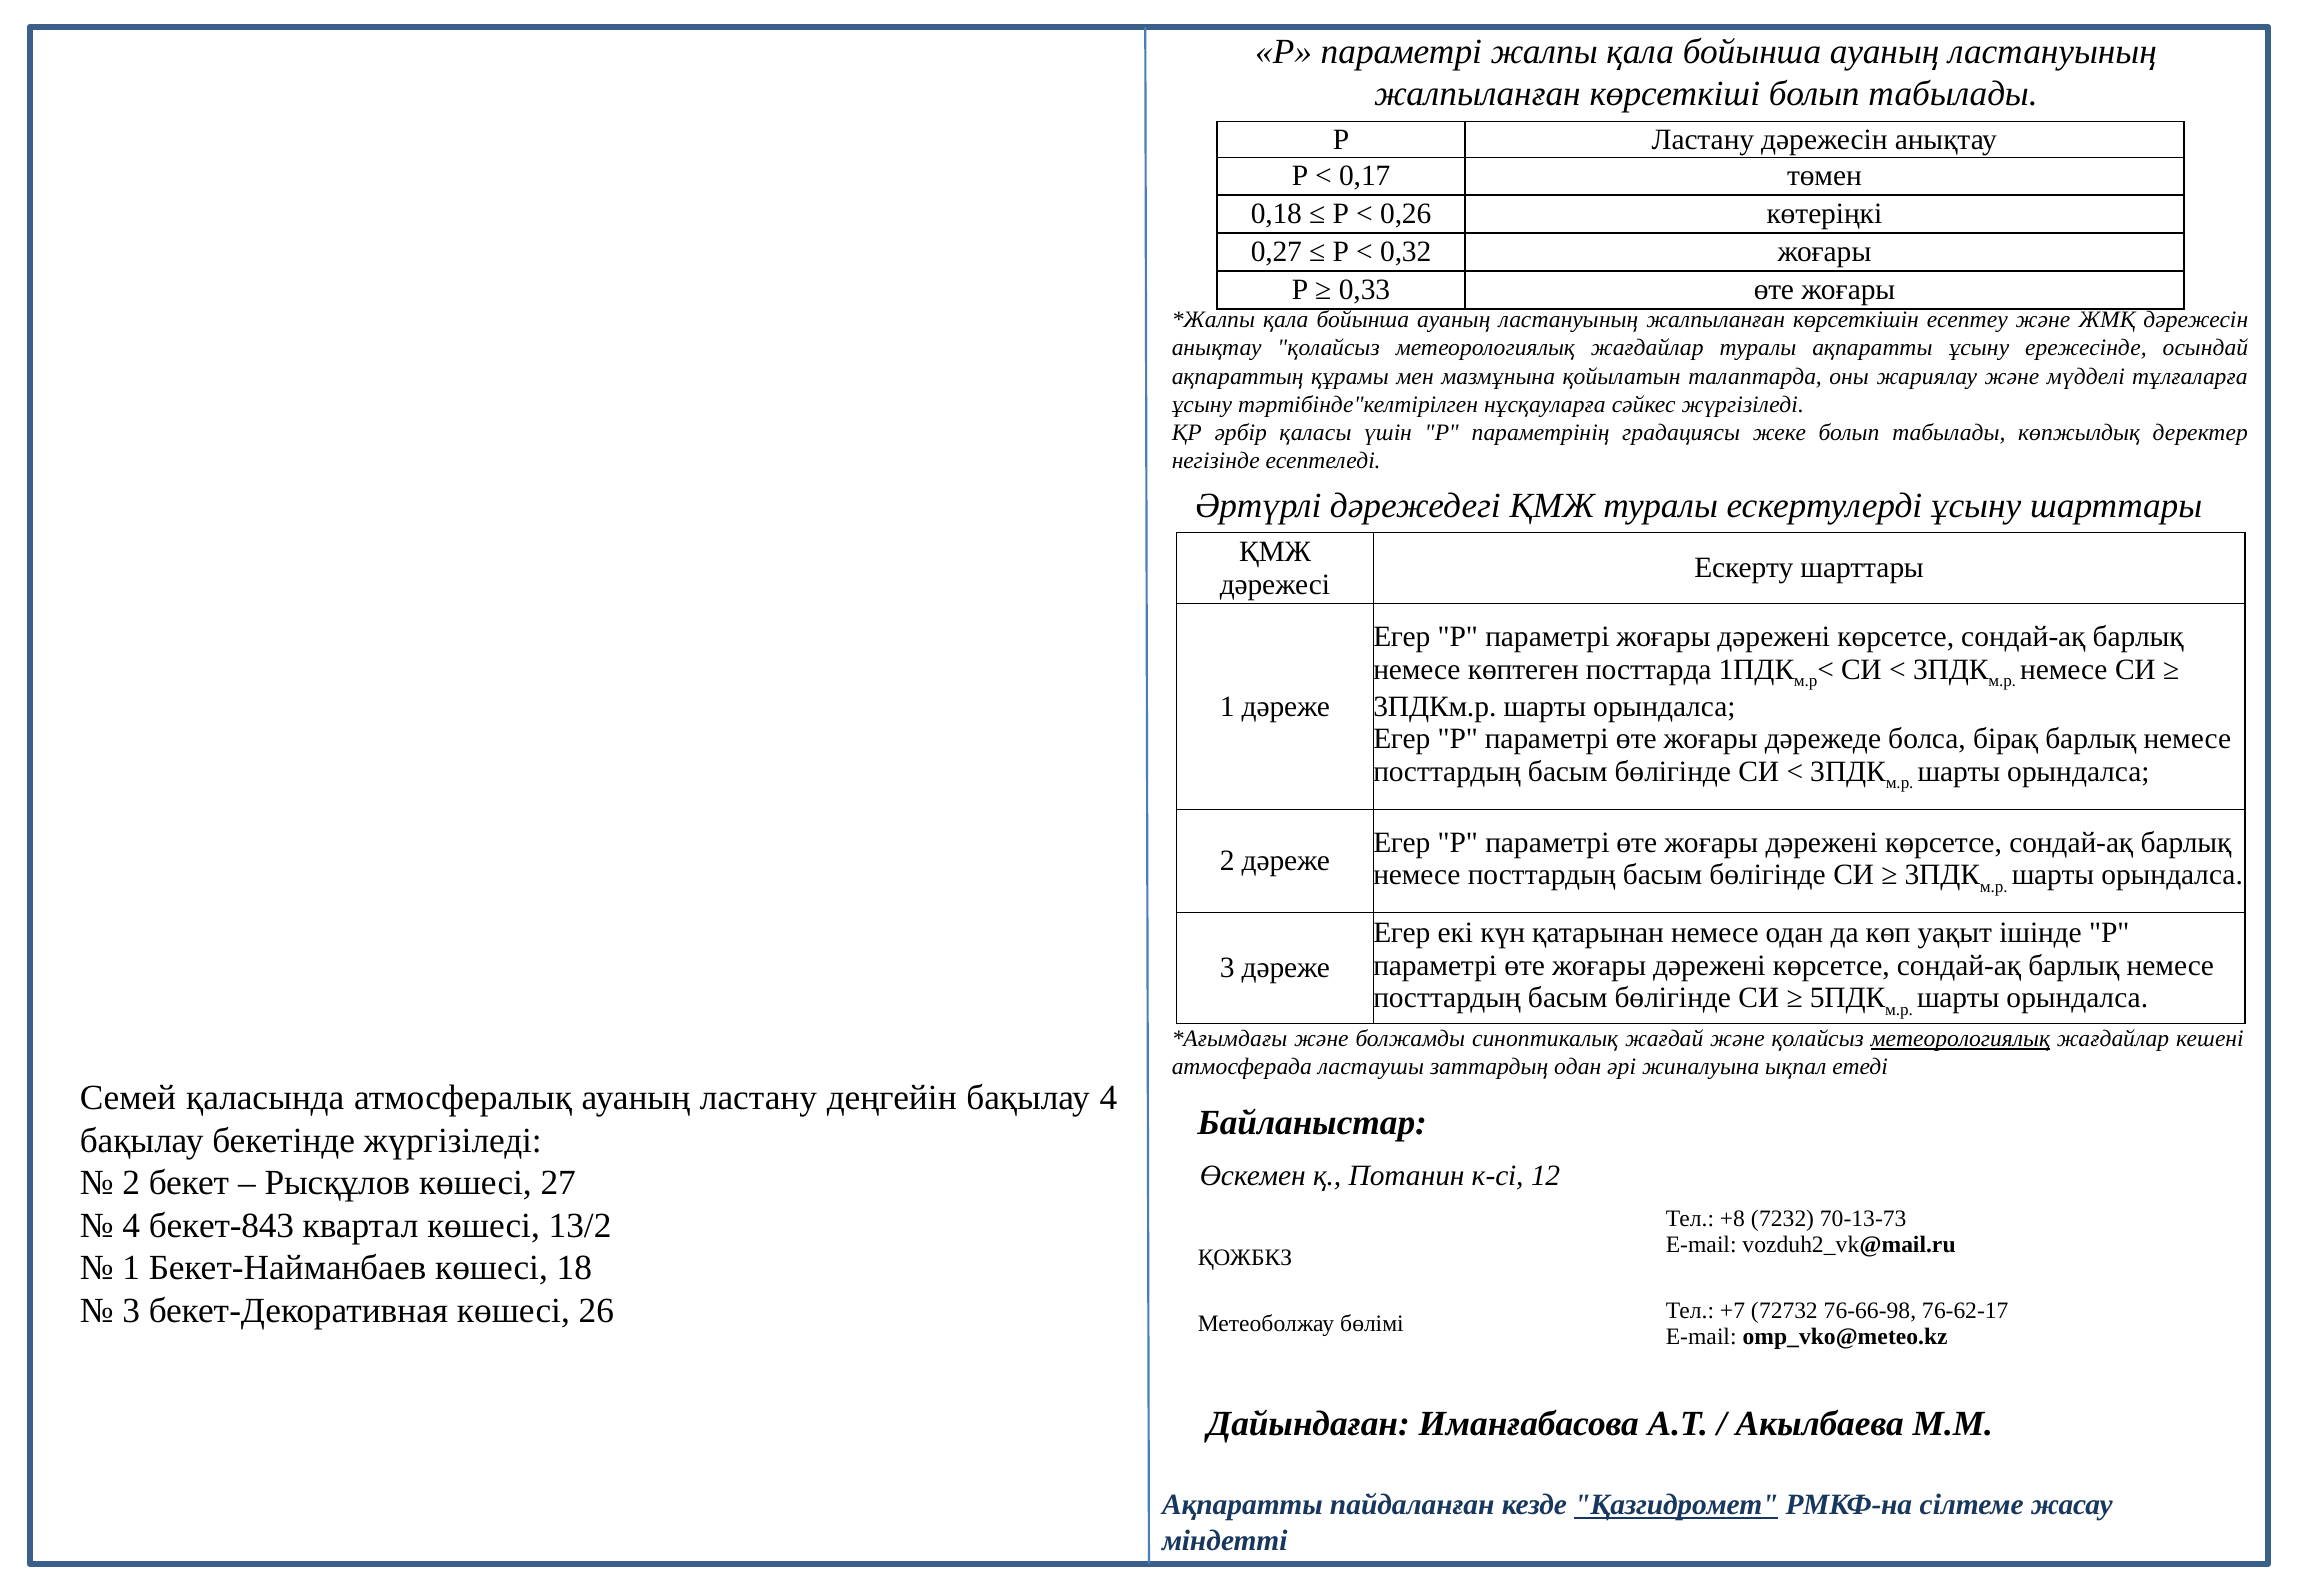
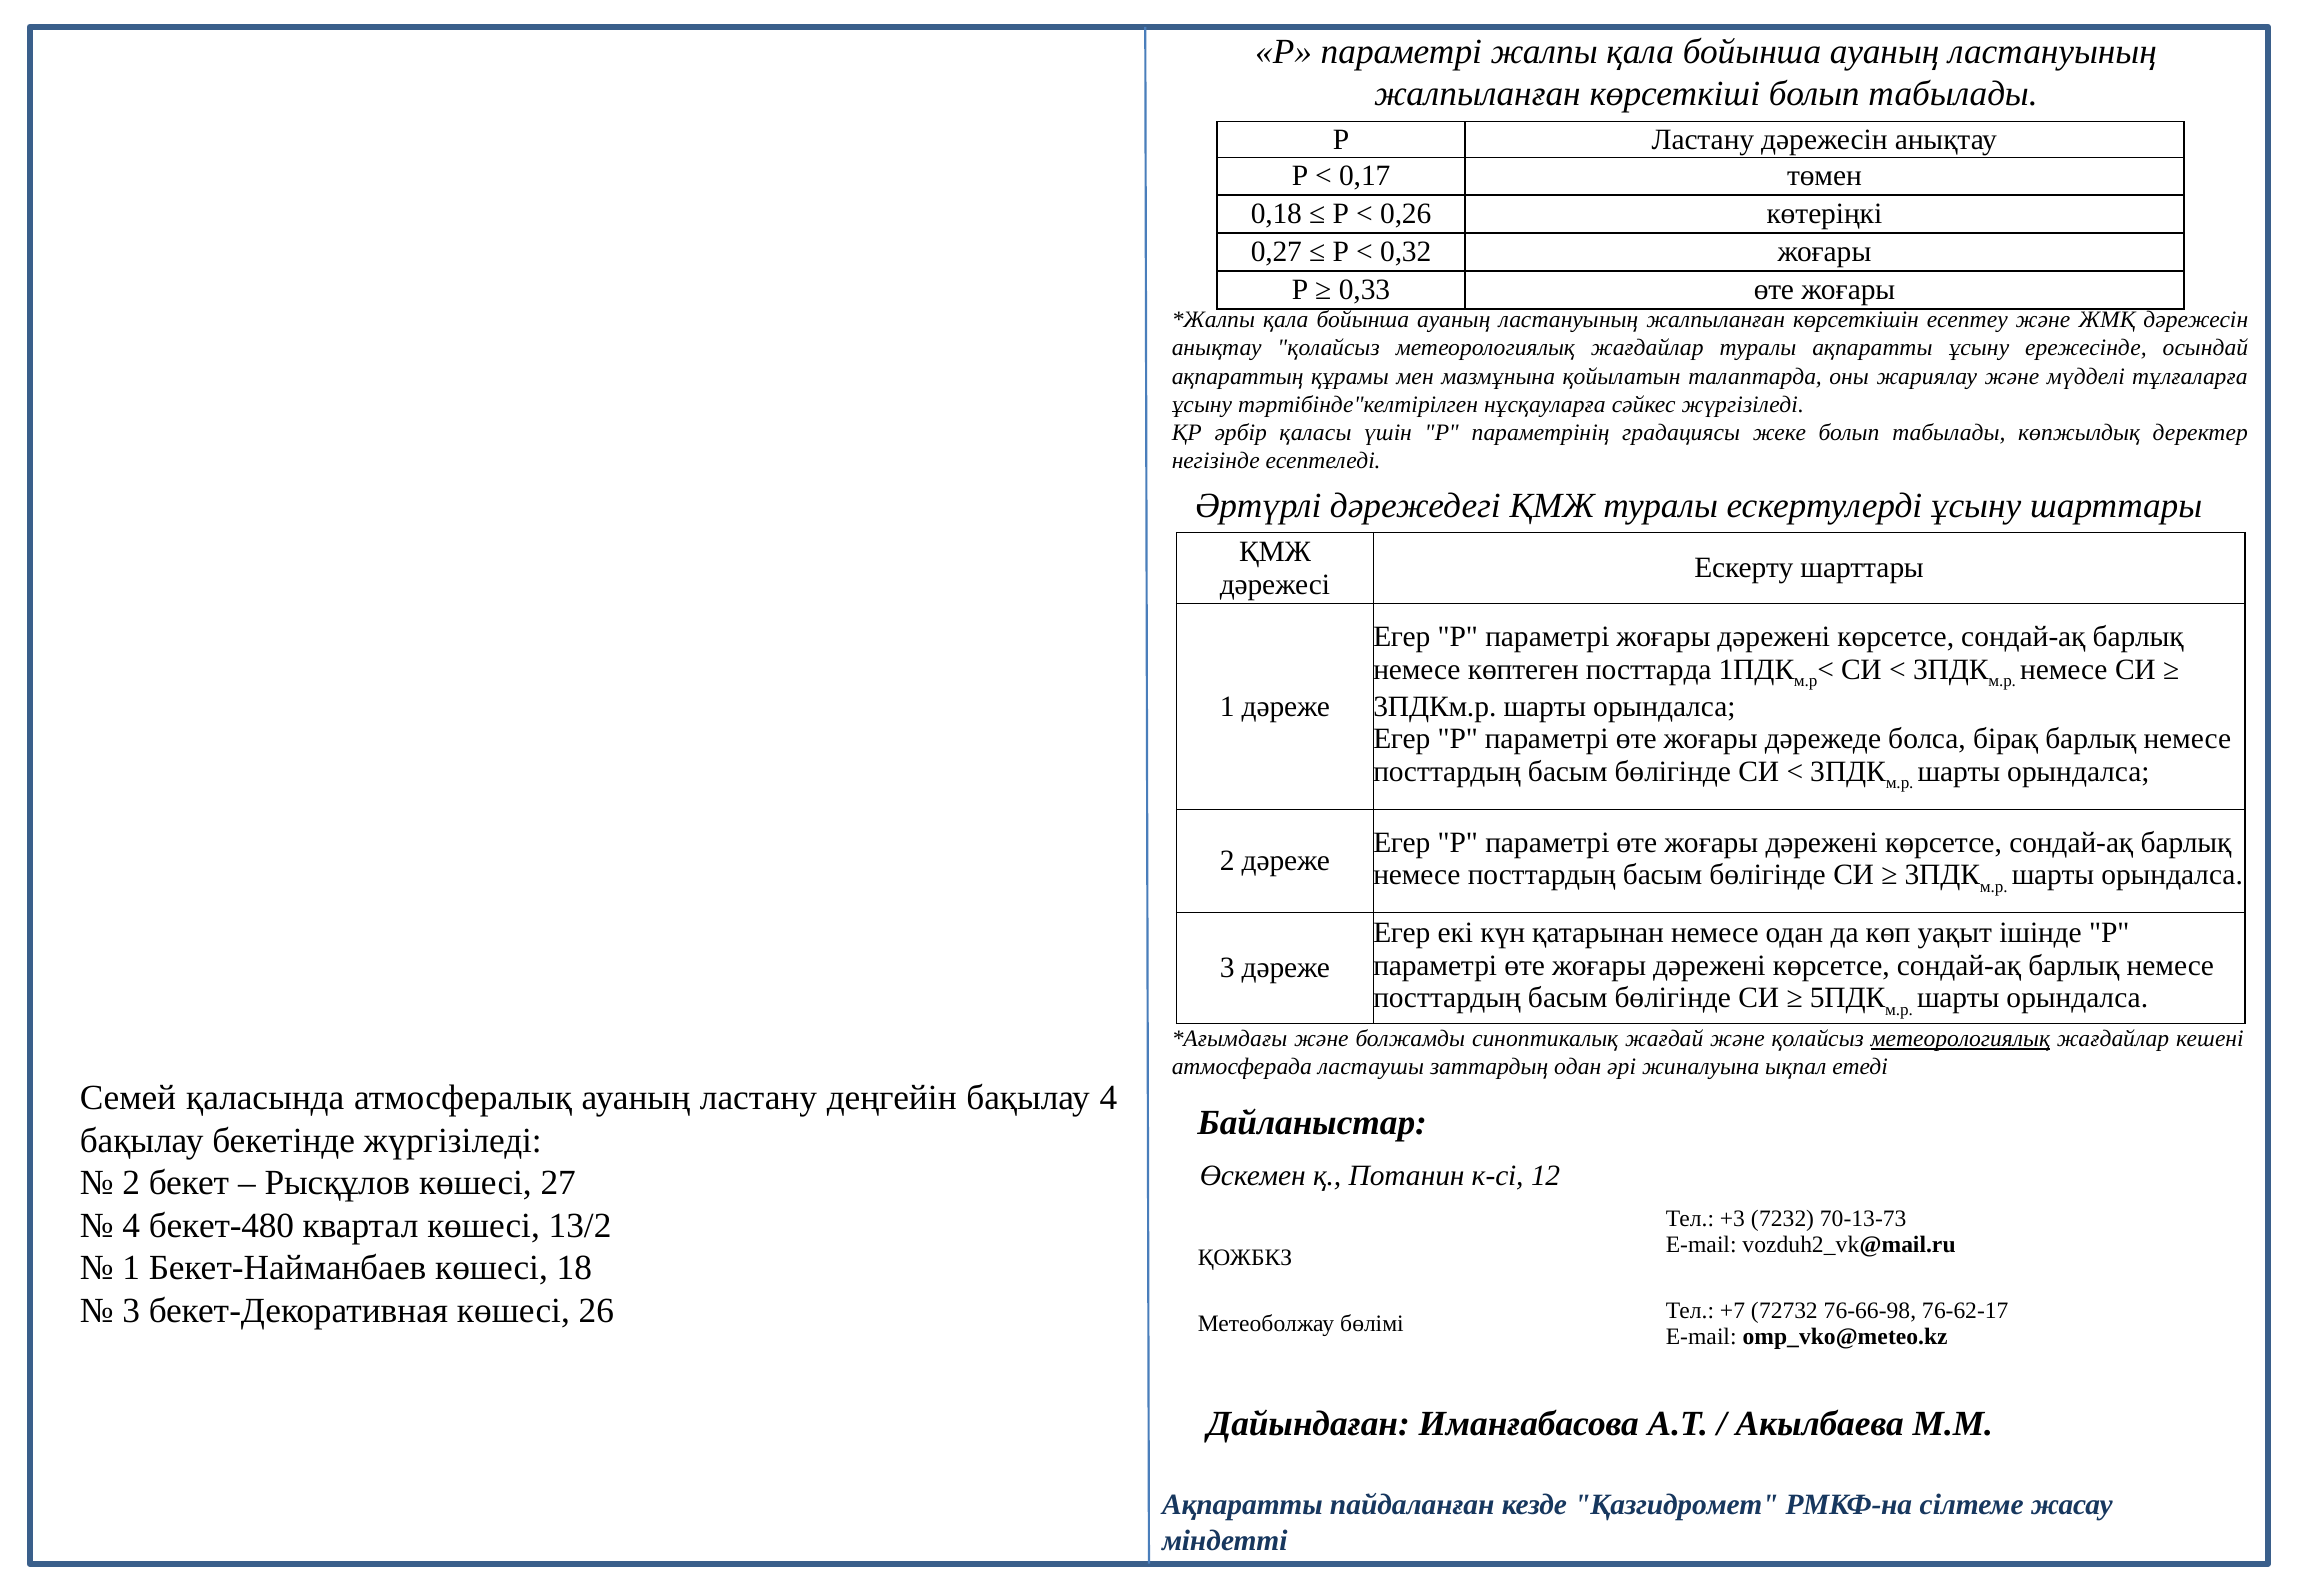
+8: +8 -> +3
бекет-843: бекет-843 -> бекет-480
Қазгидромет underline: present -> none
